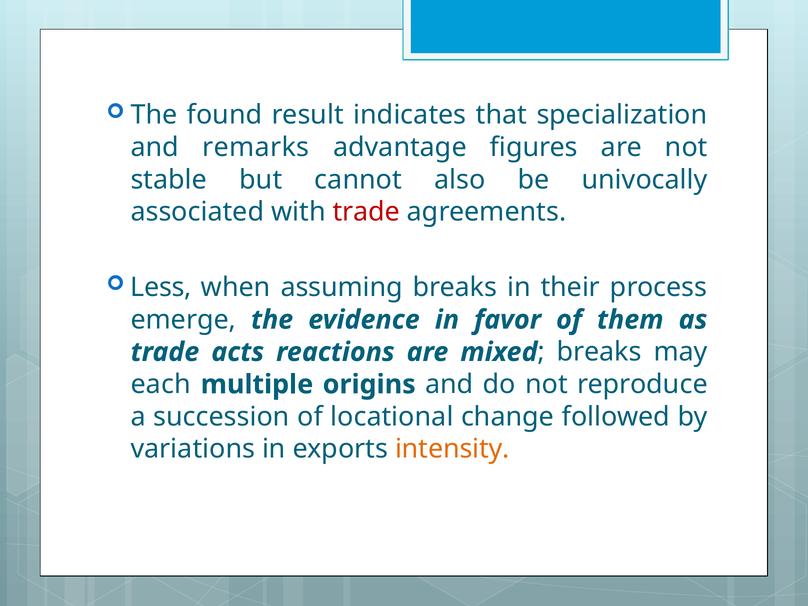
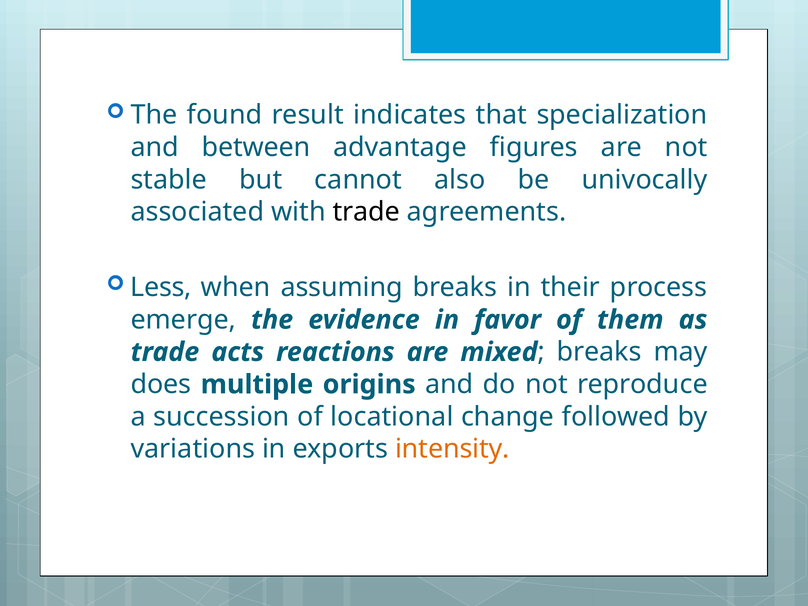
remarks: remarks -> between
trade at (366, 212) colour: red -> black
each: each -> does
